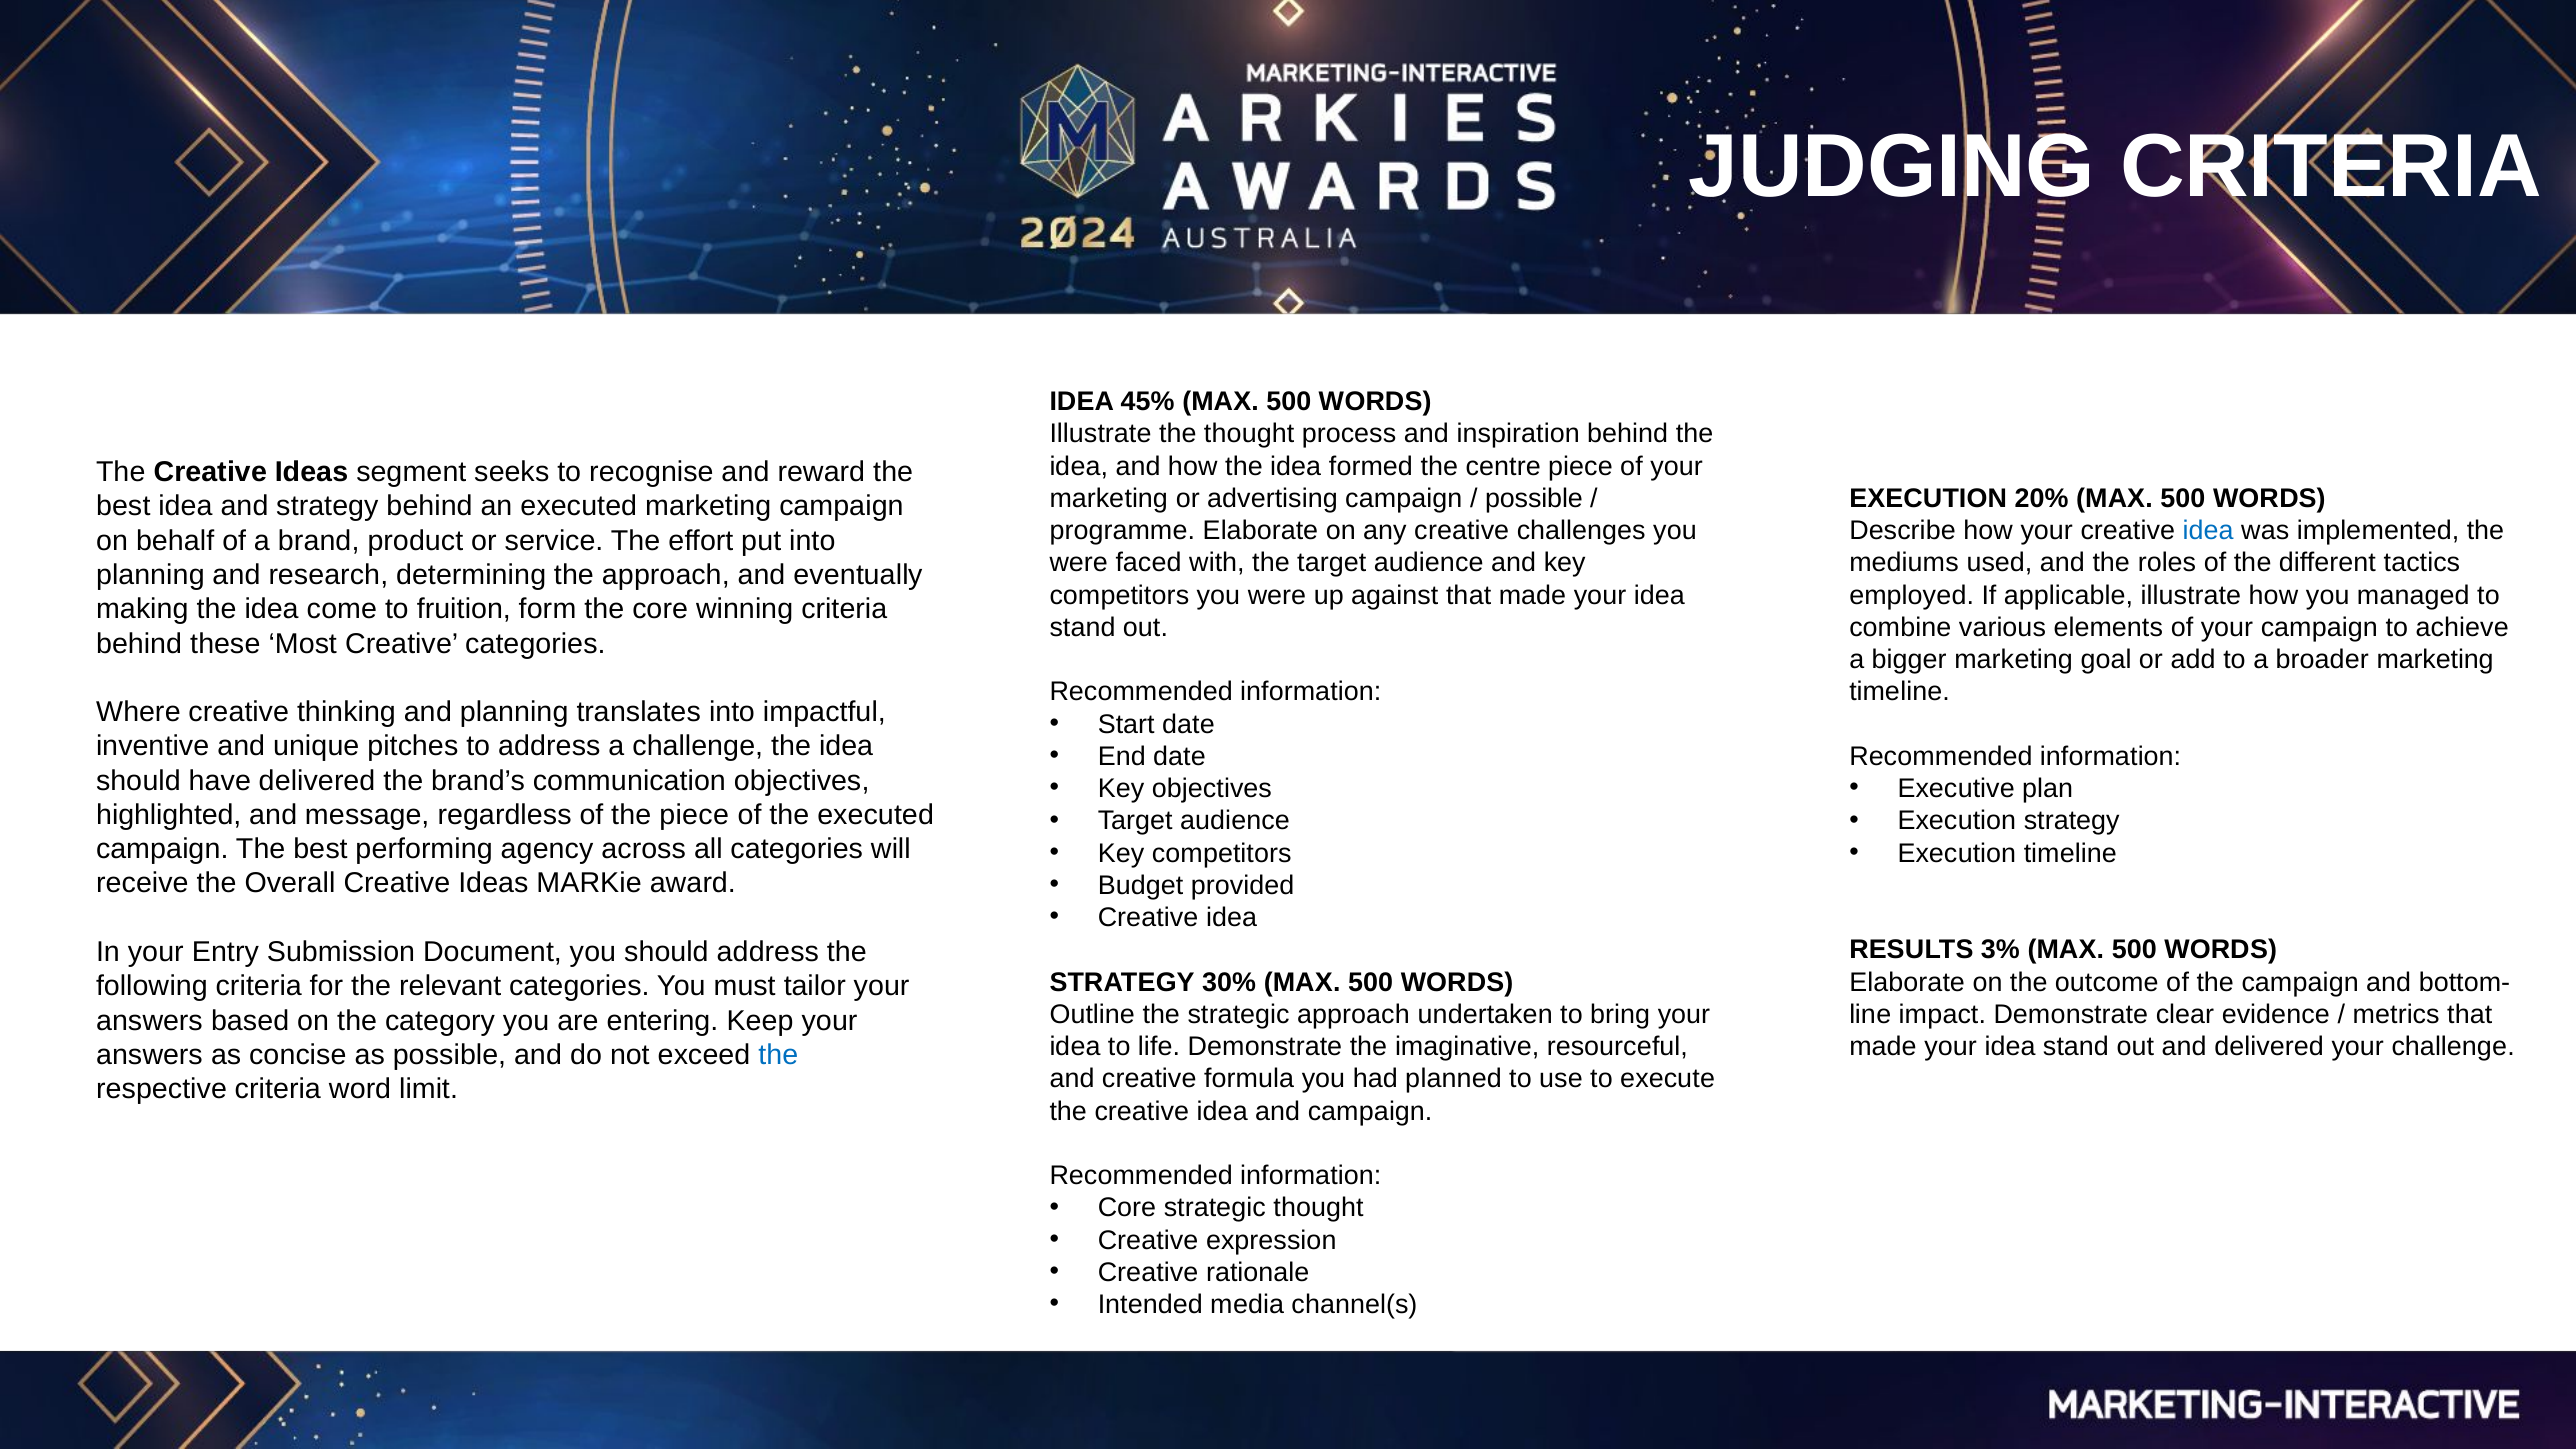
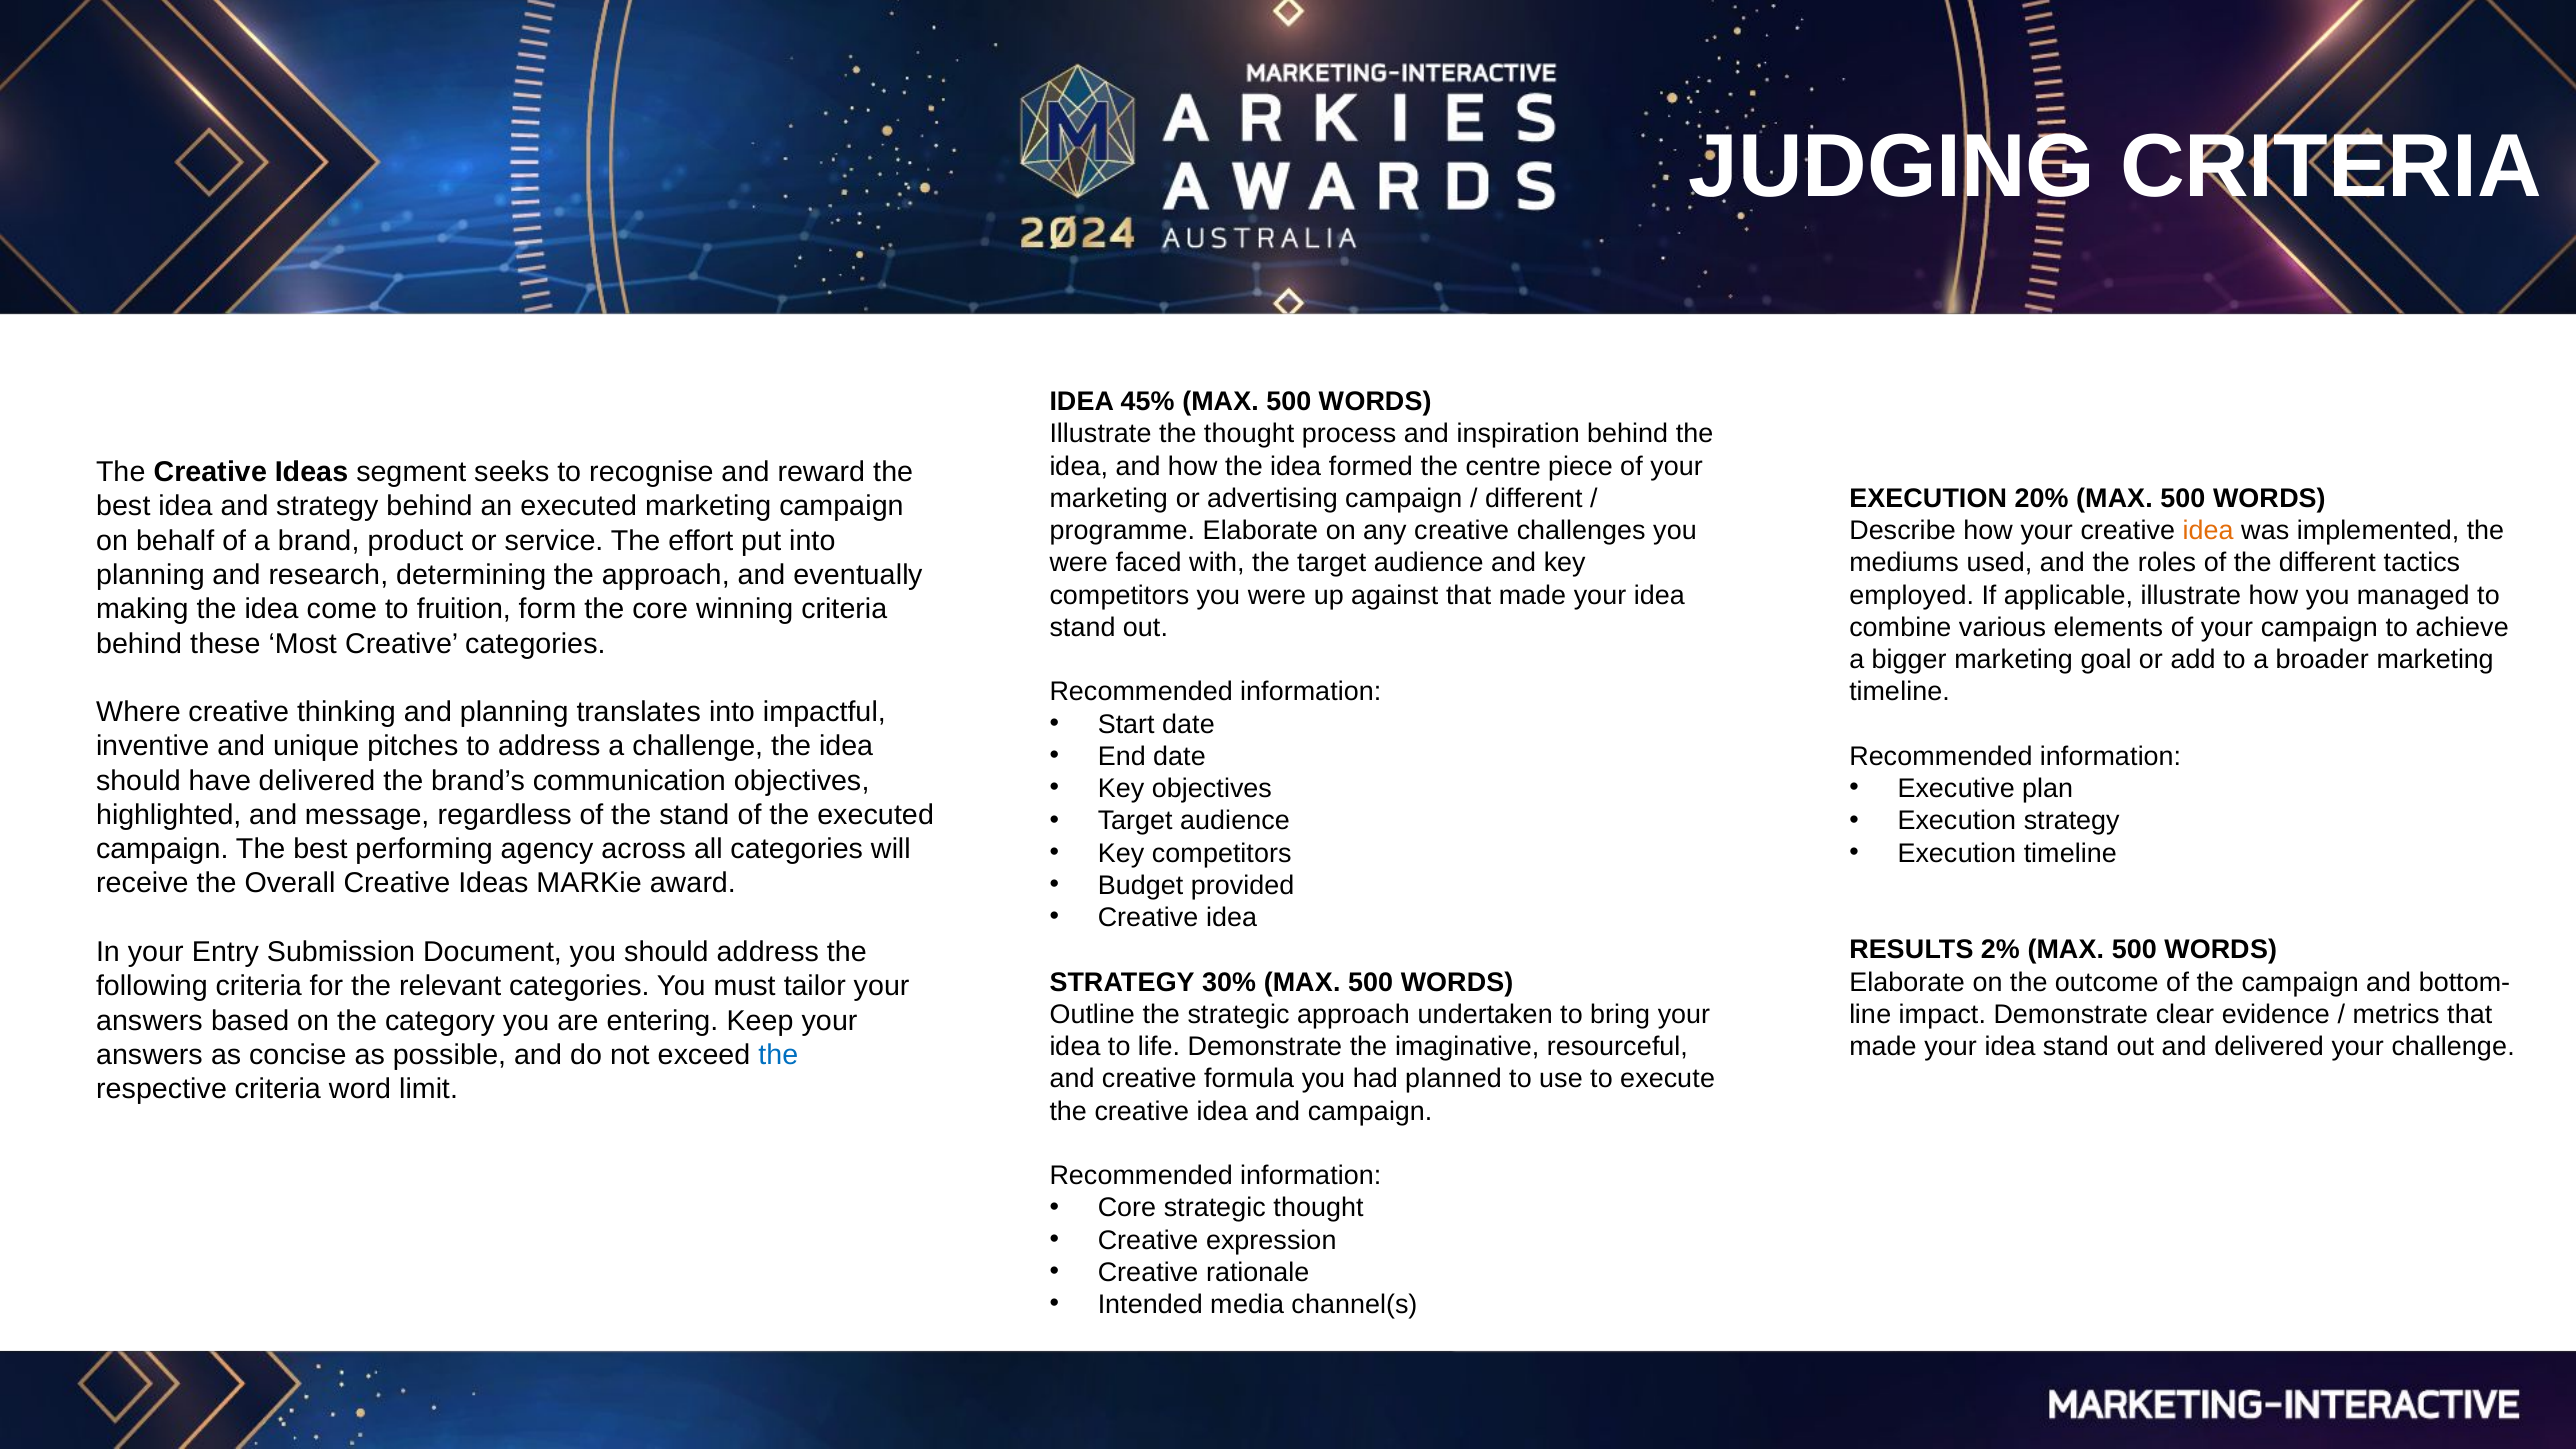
possible at (1534, 498): possible -> different
idea at (2208, 531) colour: blue -> orange
the piece: piece -> stand
3%: 3% -> 2%
